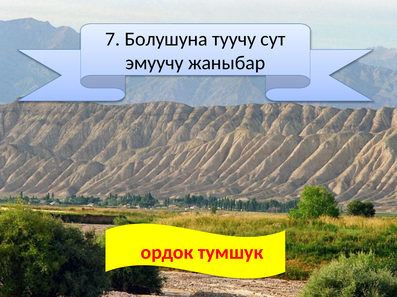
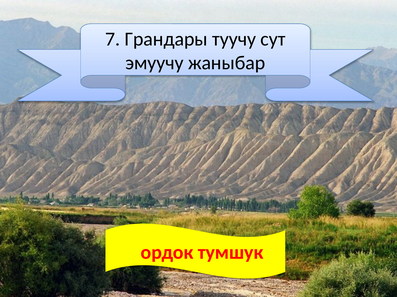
Болушуна: Болушуна -> Грандары
